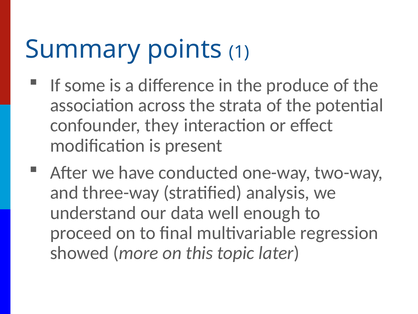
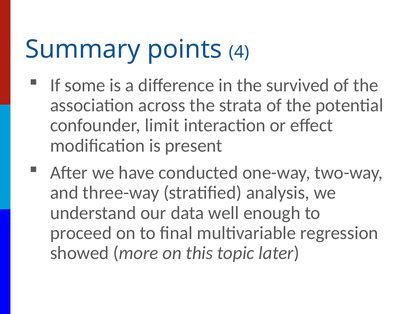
1: 1 -> 4
produce: produce -> survived
they: they -> limit
